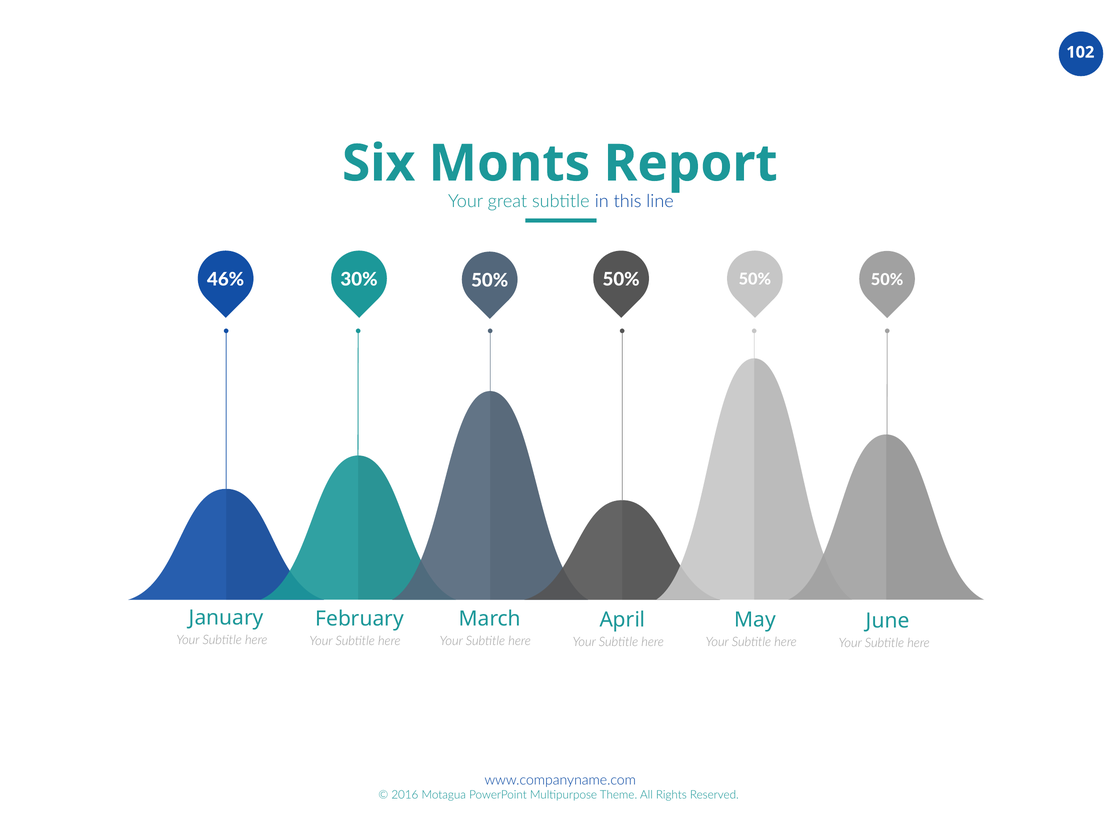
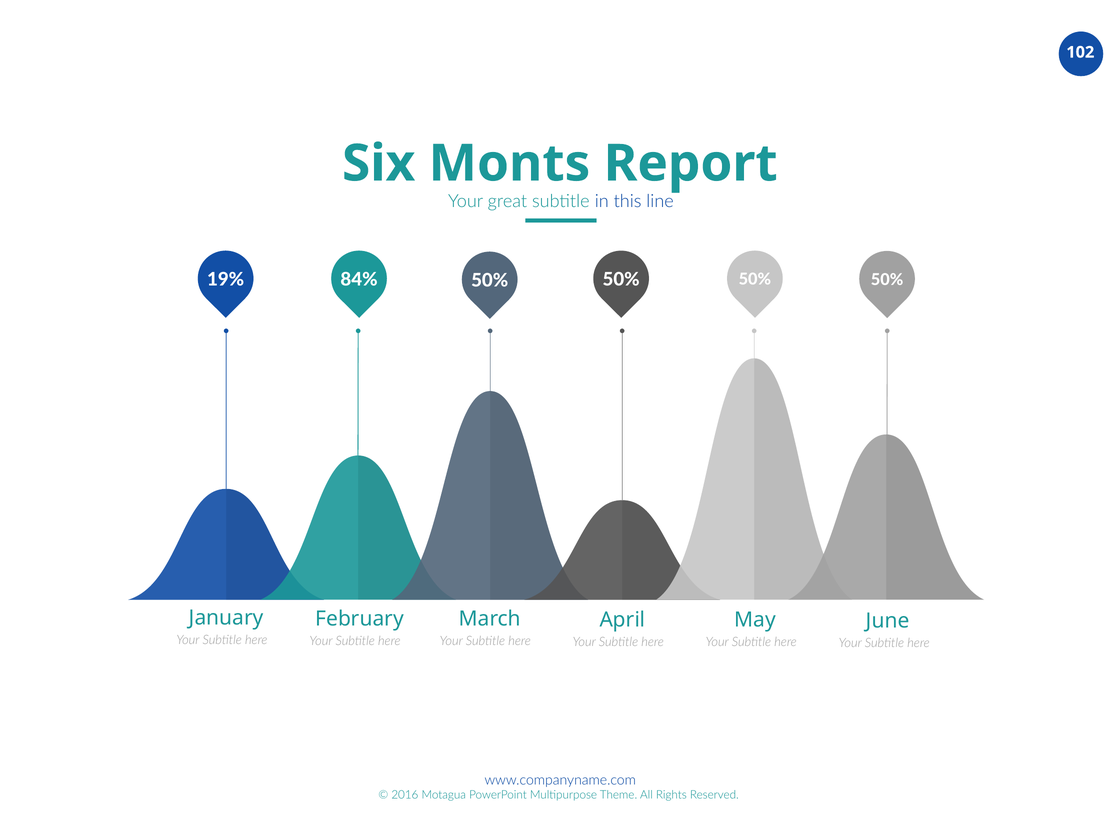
46%: 46% -> 19%
30%: 30% -> 84%
